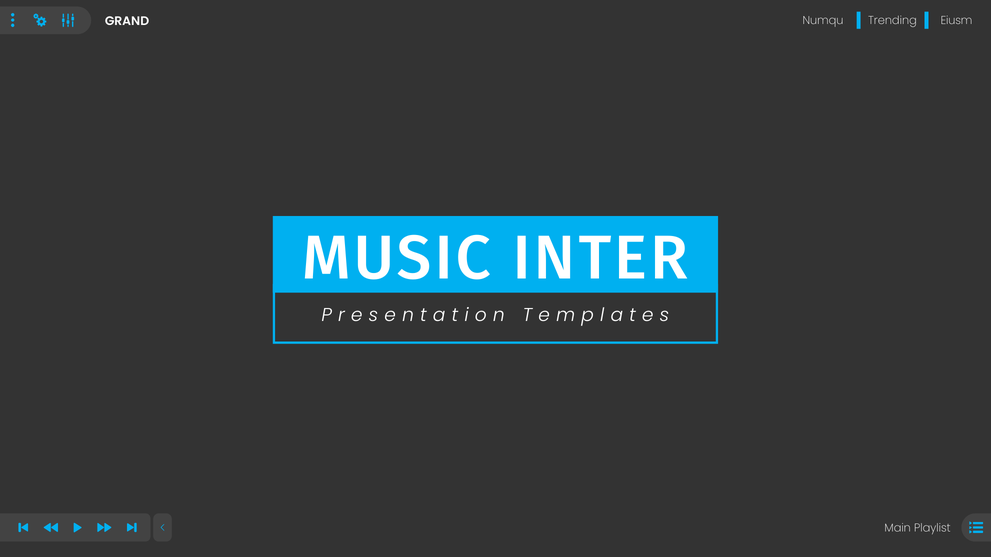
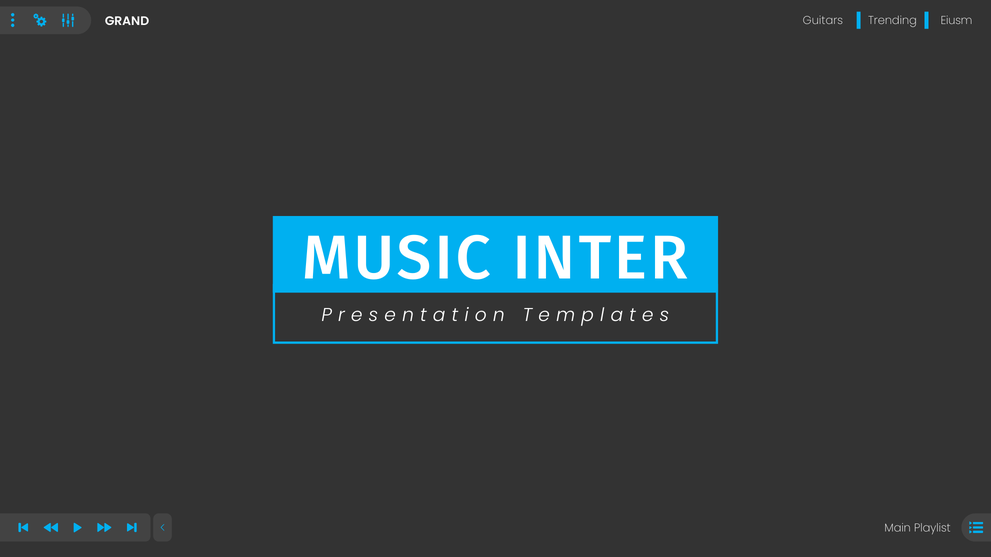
Numqu: Numqu -> Guitars
